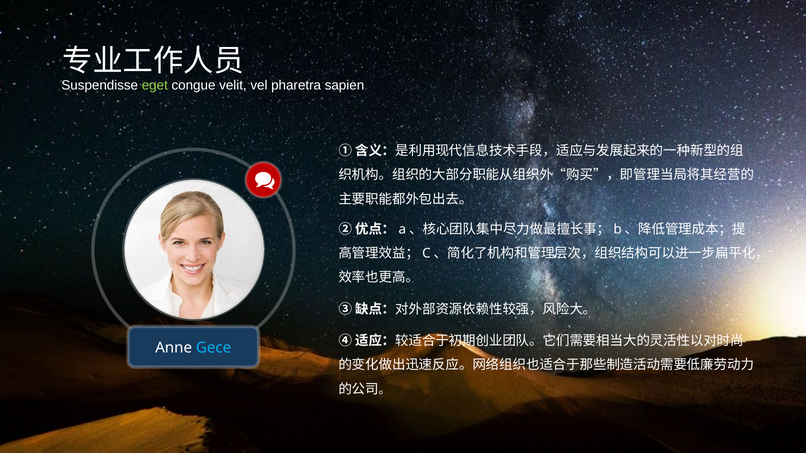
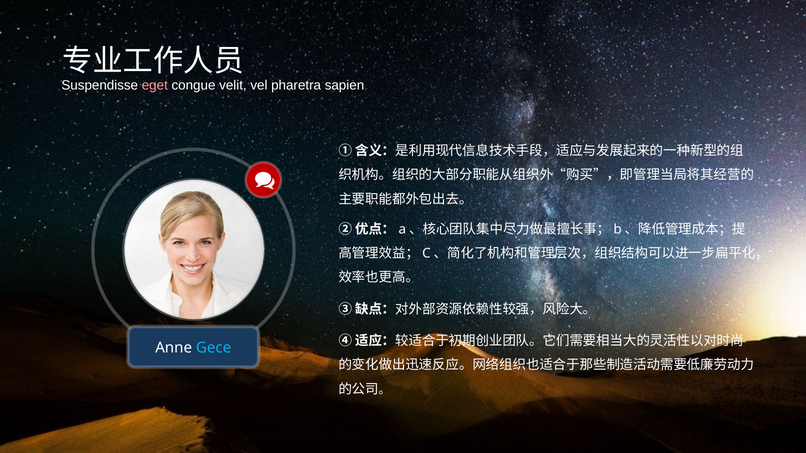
eget colour: light green -> pink
